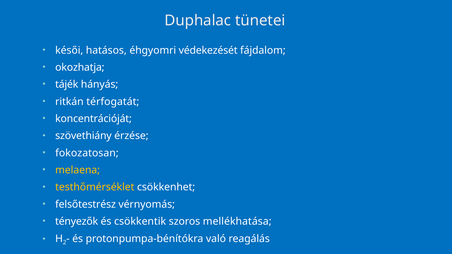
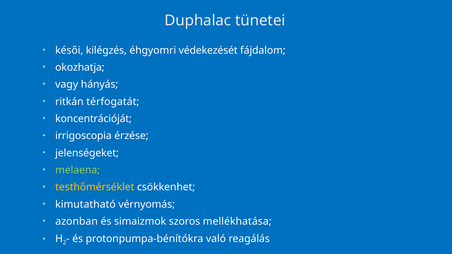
hatásos: hatásos -> kilégzés
tájék: tájék -> vagy
szövethiány: szövethiány -> irrigoscopia
fokozatosan: fokozatosan -> jelenségeket
melaena colour: yellow -> light green
felsőtestrész: felsőtestrész -> kimutatható
tényezők: tényezők -> azonban
csökkentik: csökkentik -> simaizmok
